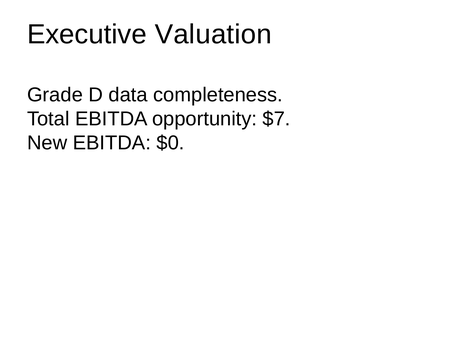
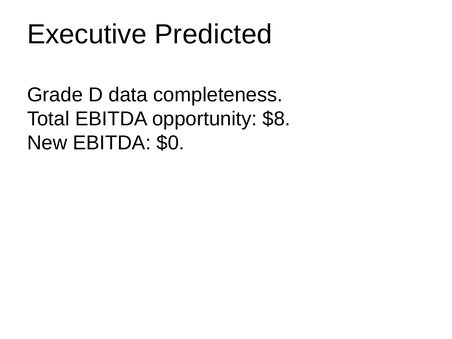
Valuation: Valuation -> Predicted
$7: $7 -> $8
